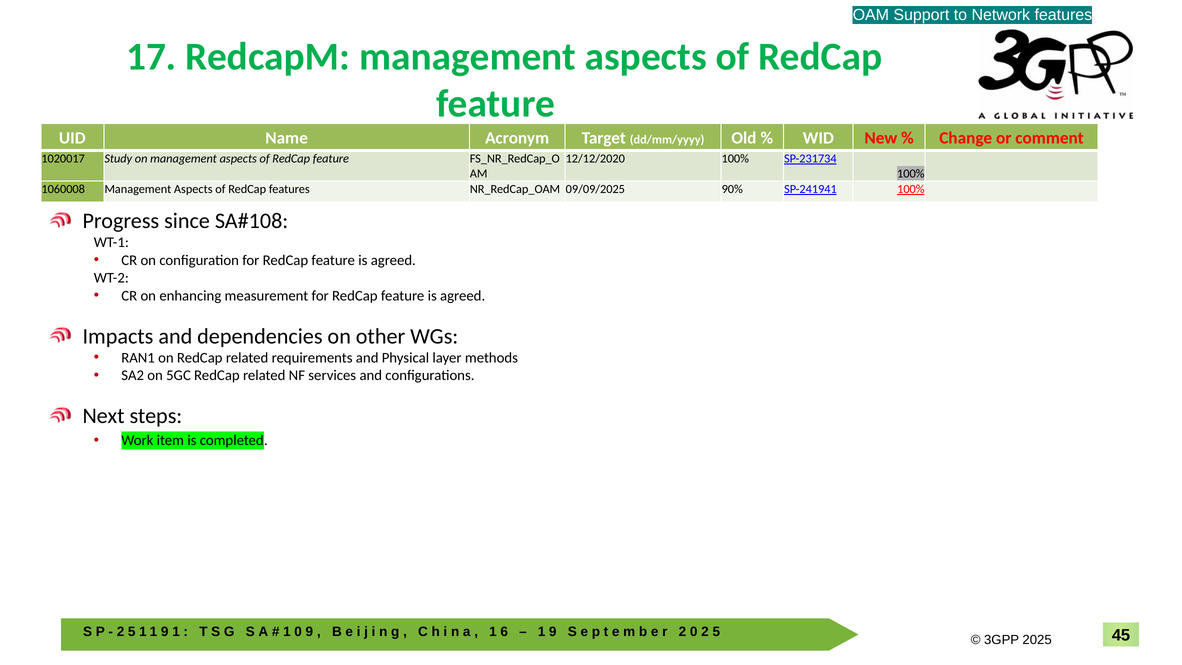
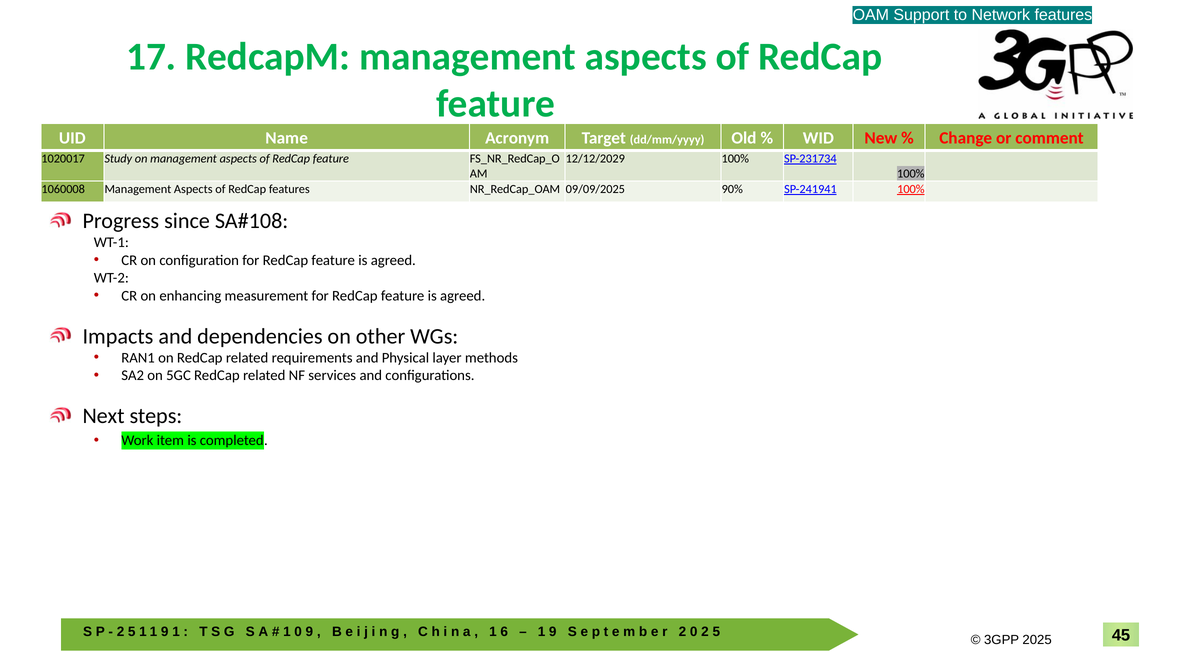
12/12/2020: 12/12/2020 -> 12/12/2029
